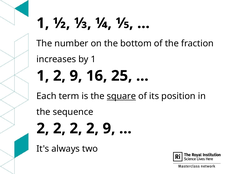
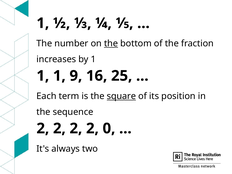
the at (111, 44) underline: none -> present
1 2: 2 -> 1
2 2 9: 9 -> 0
